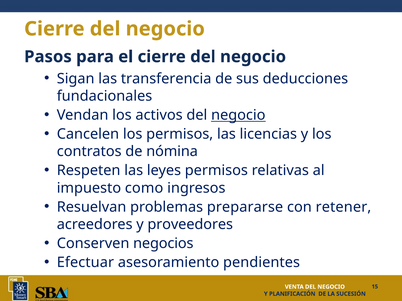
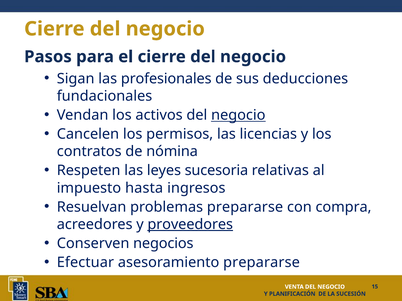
transferencia: transferencia -> profesionales
leyes permisos: permisos -> sucesoria
como: como -> hasta
retener: retener -> compra
proveedores underline: none -> present
asesoramiento pendientes: pendientes -> prepararse
